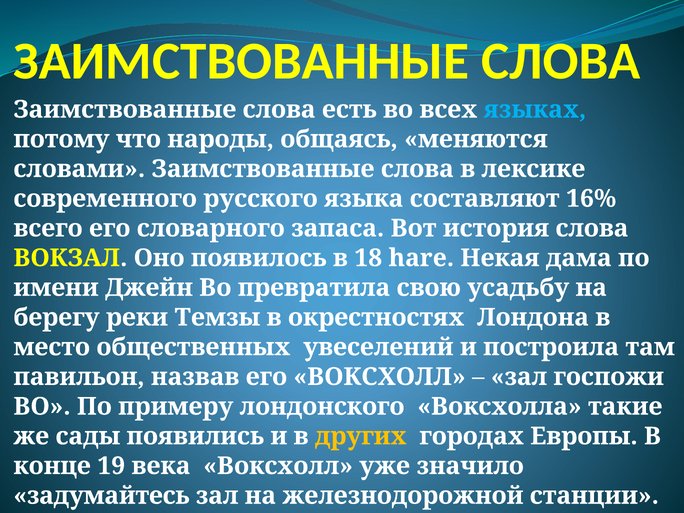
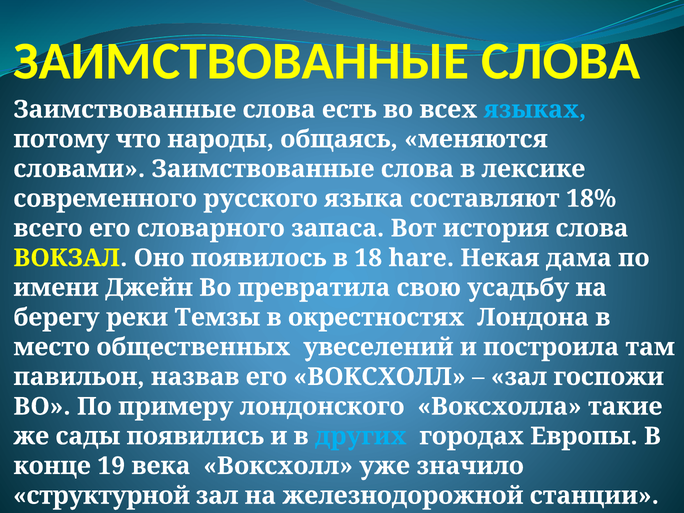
16%: 16% -> 18%
других colour: yellow -> light blue
задумайтесь: задумайтесь -> структурной
